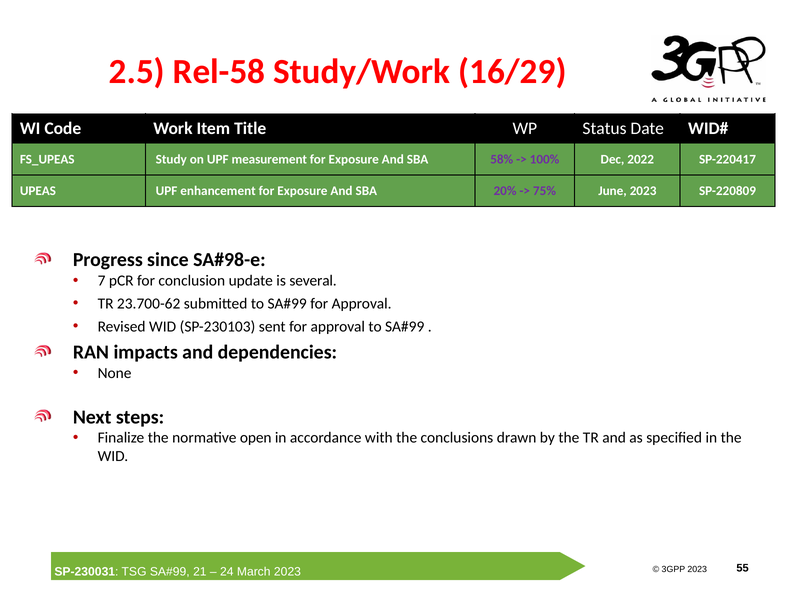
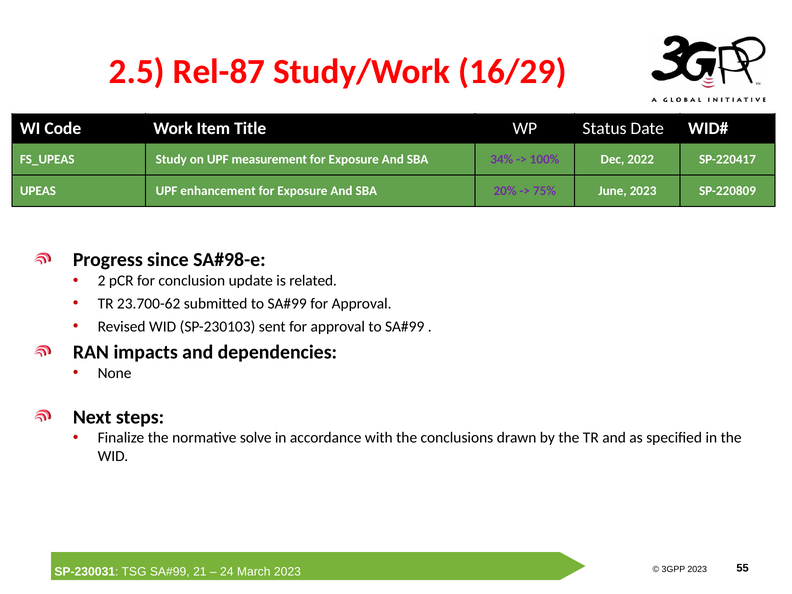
Rel-58: Rel-58 -> Rel-87
58%: 58% -> 34%
7: 7 -> 2
several: several -> related
open: open -> solve
